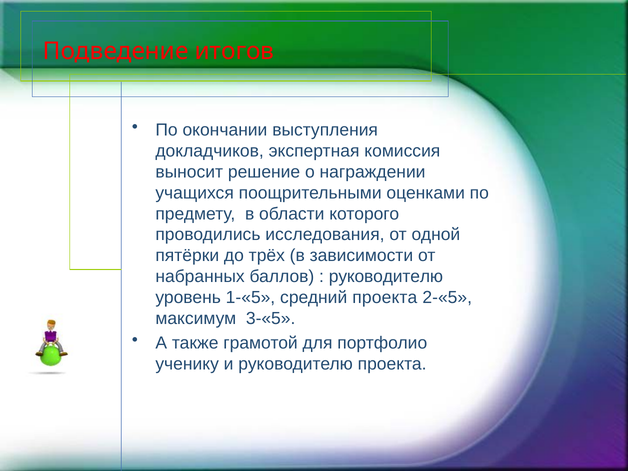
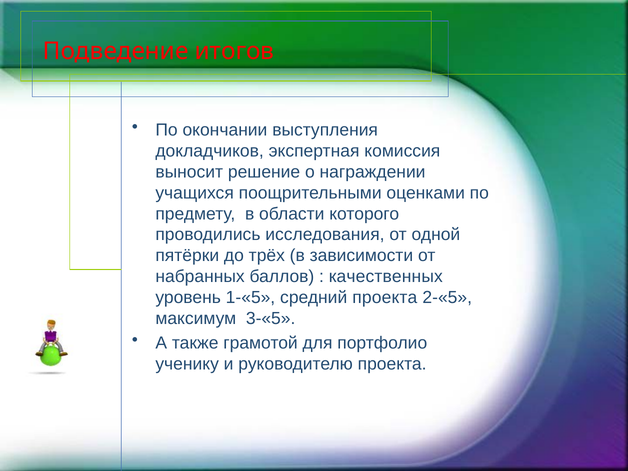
руководителю at (386, 277): руководителю -> качественных
